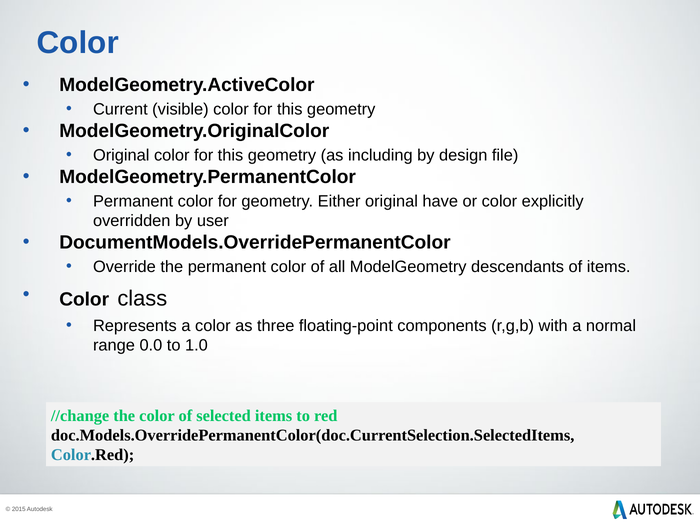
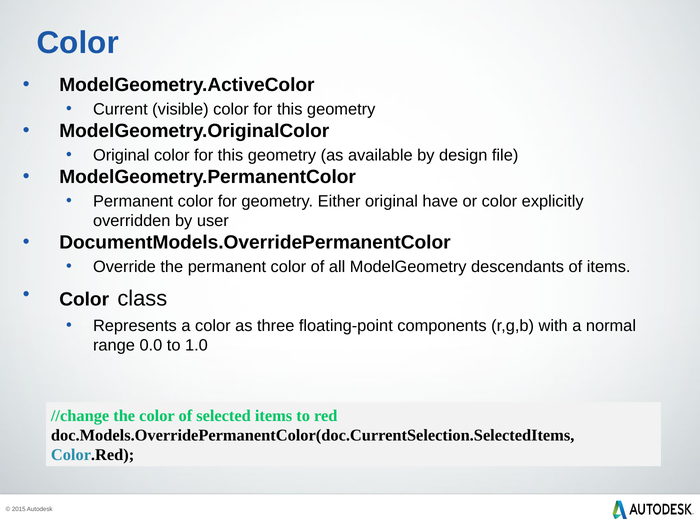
including: including -> available
